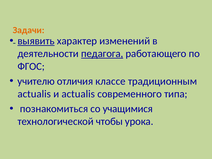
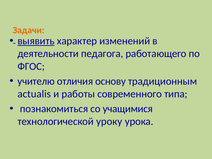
педагога underline: present -> none
классе: классе -> основу
и actualis: actualis -> работы
чтобы: чтобы -> уроку
